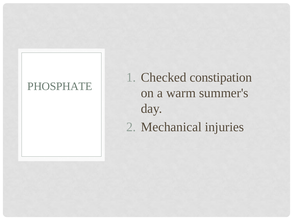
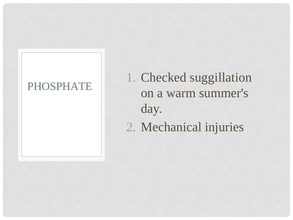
constipation: constipation -> suggillation
